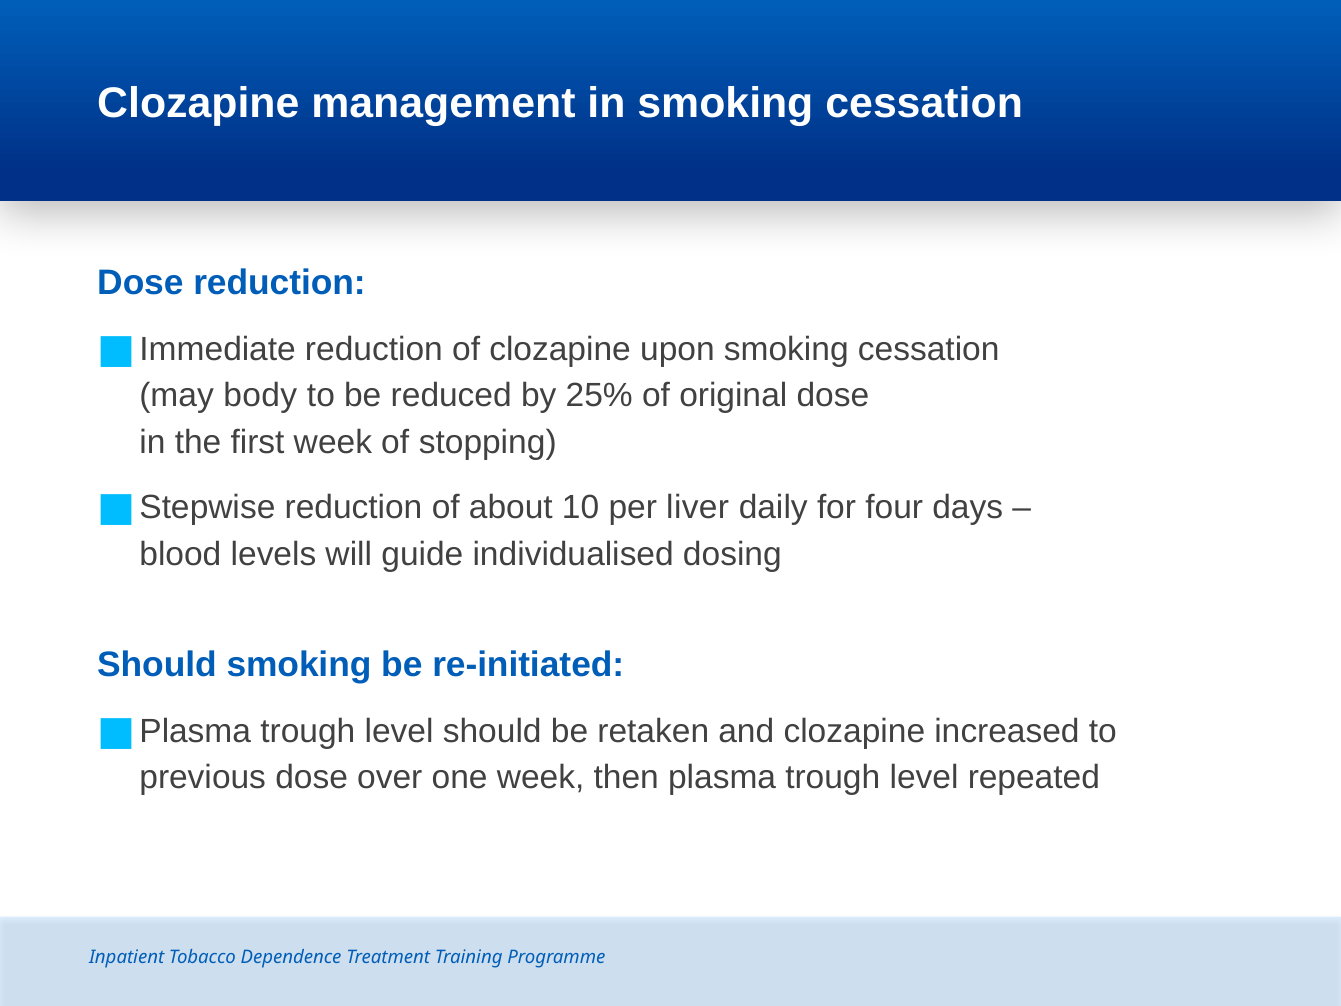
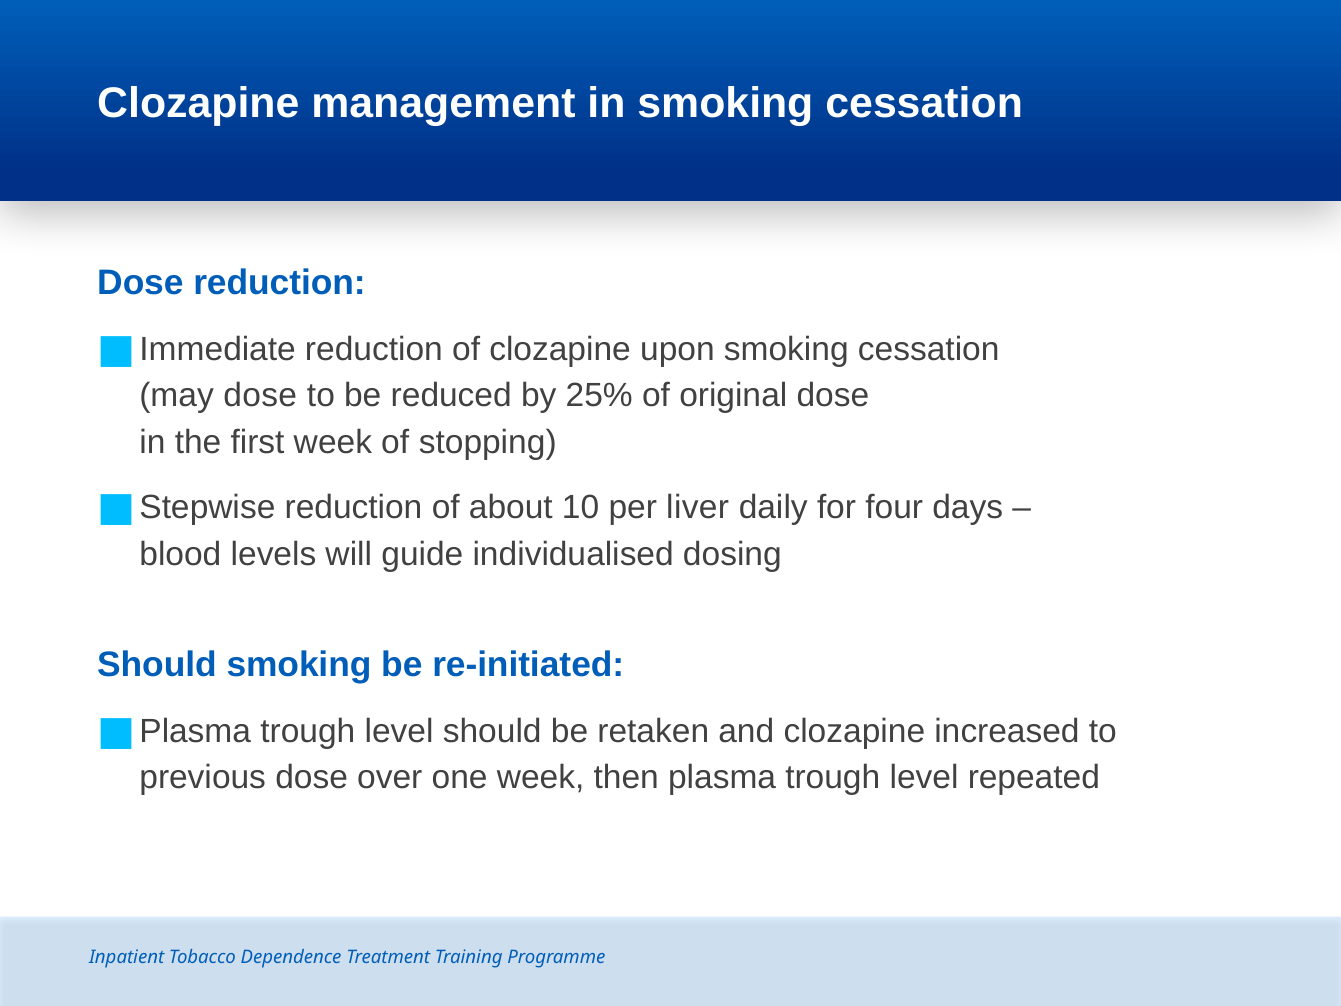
may body: body -> dose
